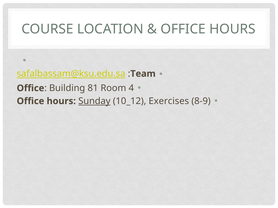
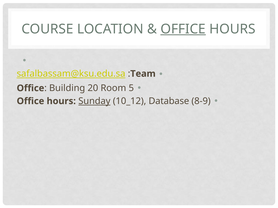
OFFICE at (183, 29) underline: none -> present
81: 81 -> 20
4: 4 -> 5
Exercises: Exercises -> Database
